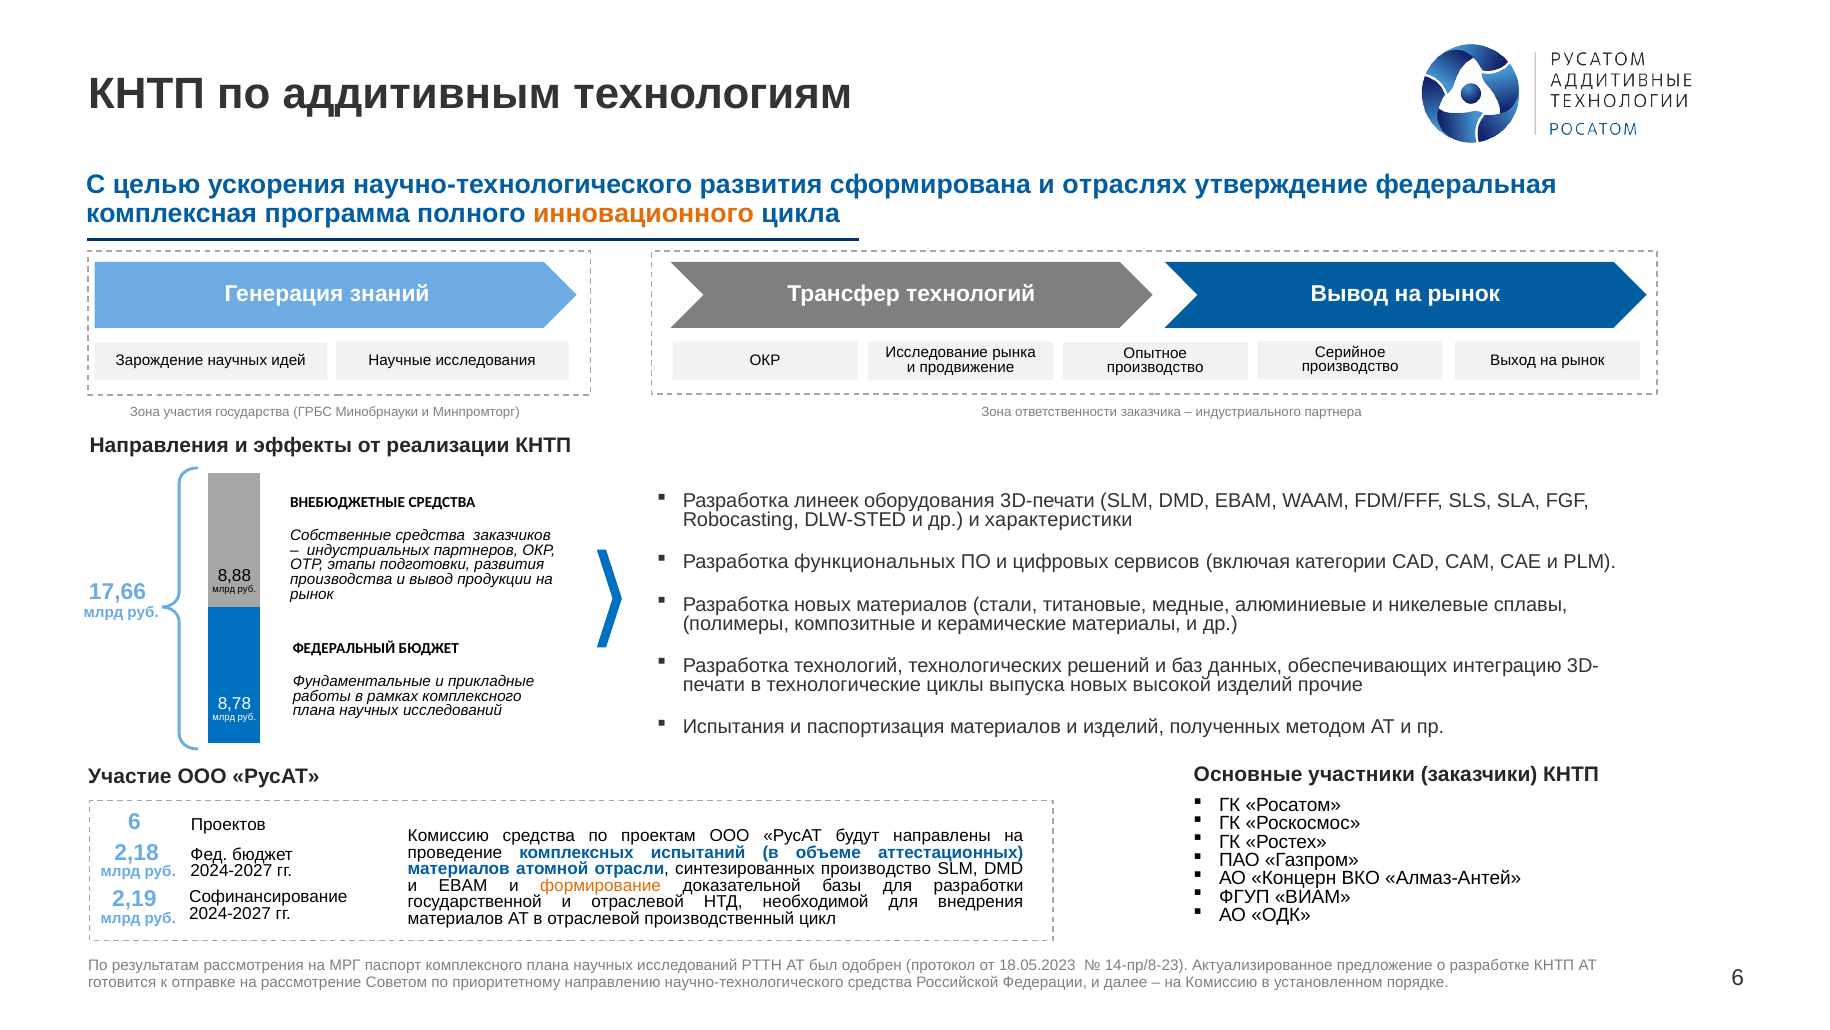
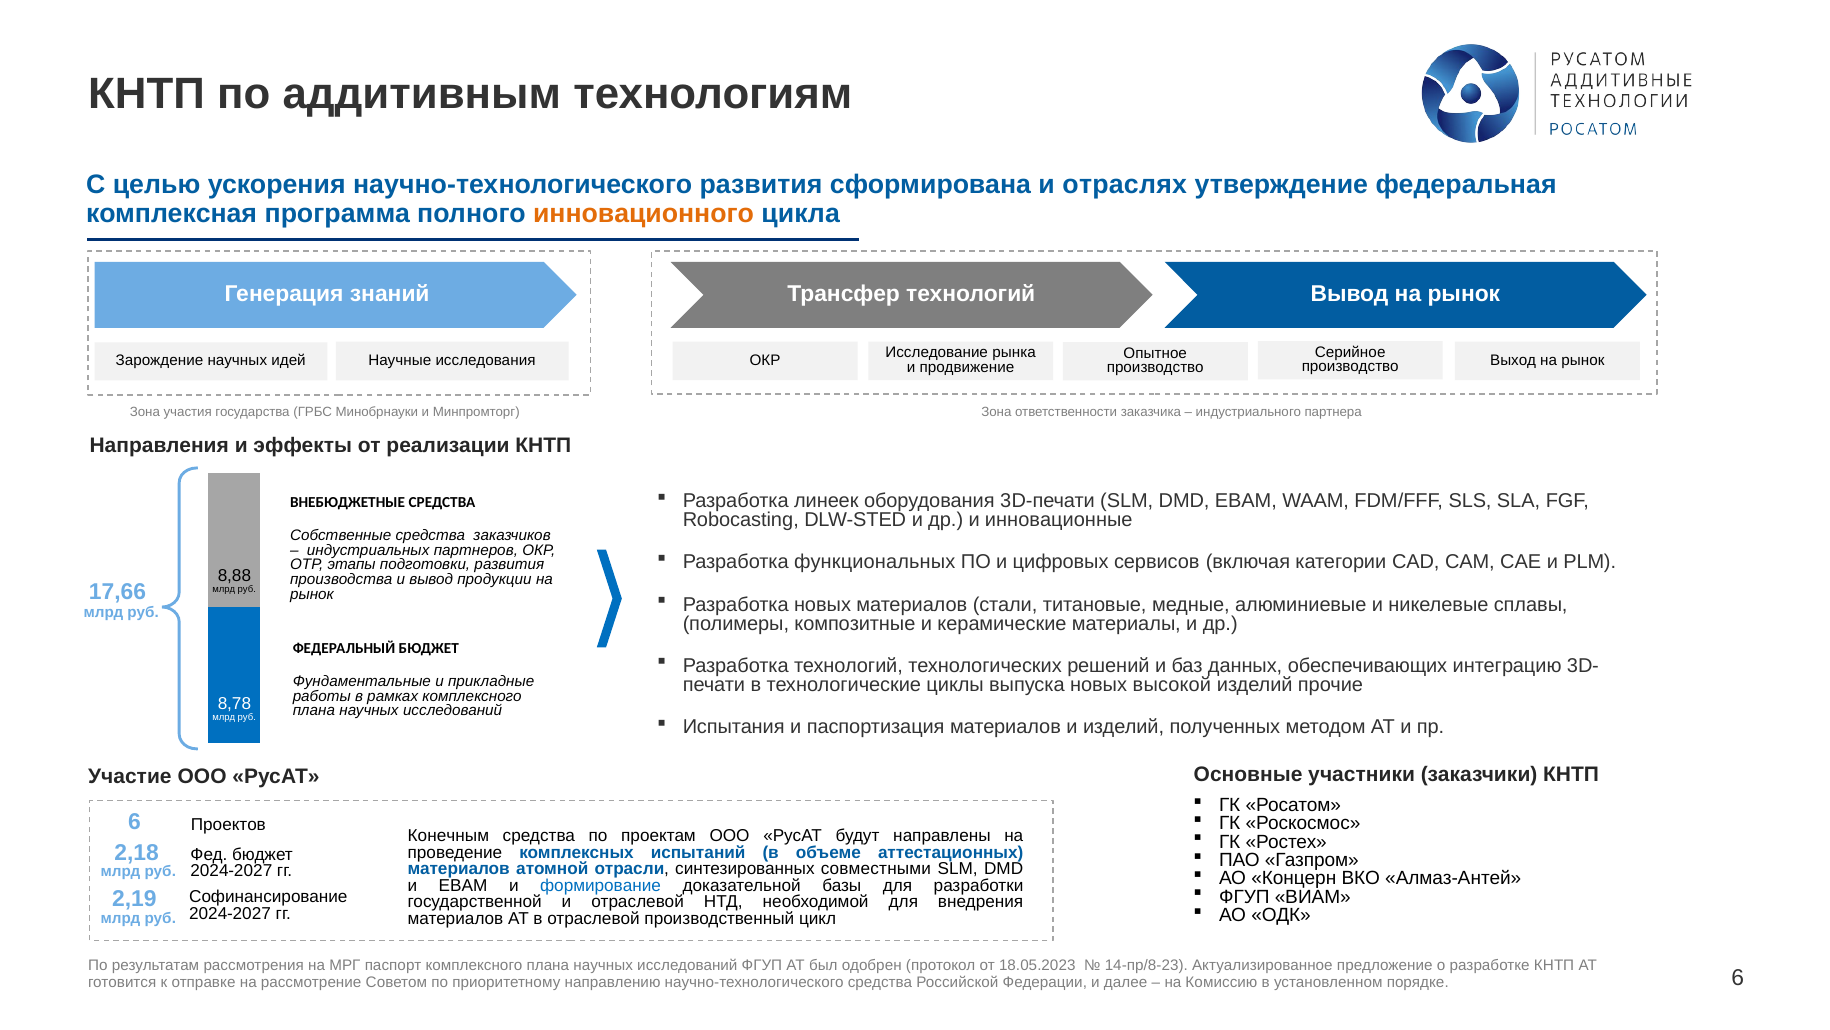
характеристики: характеристики -> инновационные
Комиссию at (448, 836): Комиссию -> Конечным
синтезированных производство: производство -> совместными
формирование colour: orange -> blue
исследований РТТН: РТТН -> ФГУП
